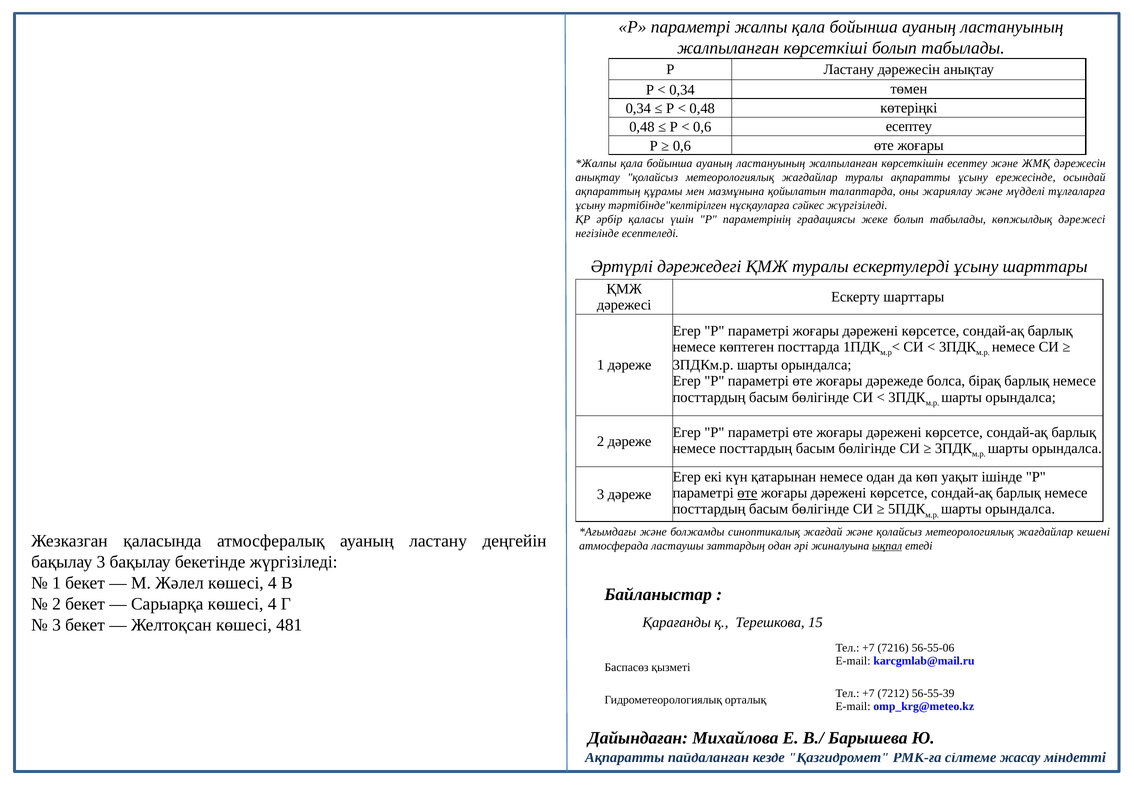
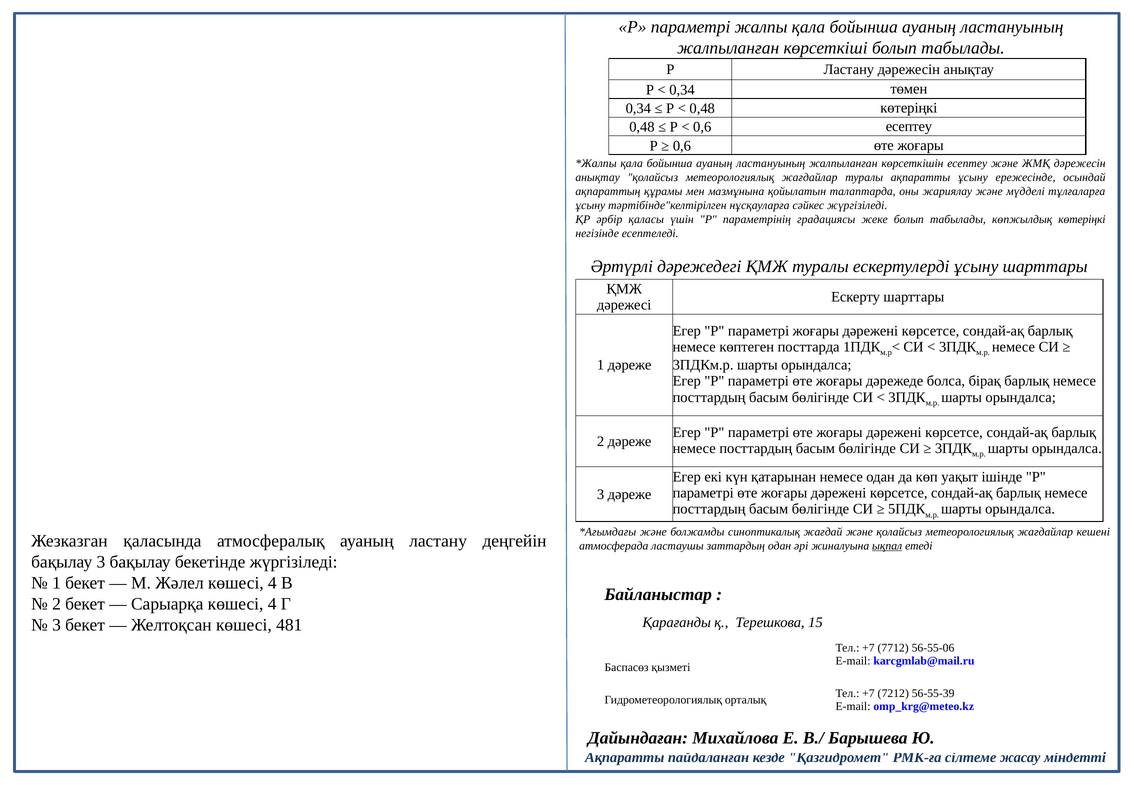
көпжылдық дәрежесі: дәрежесі -> көтеріңкі
өте at (747, 493) underline: present -> none
7216: 7216 -> 7712
